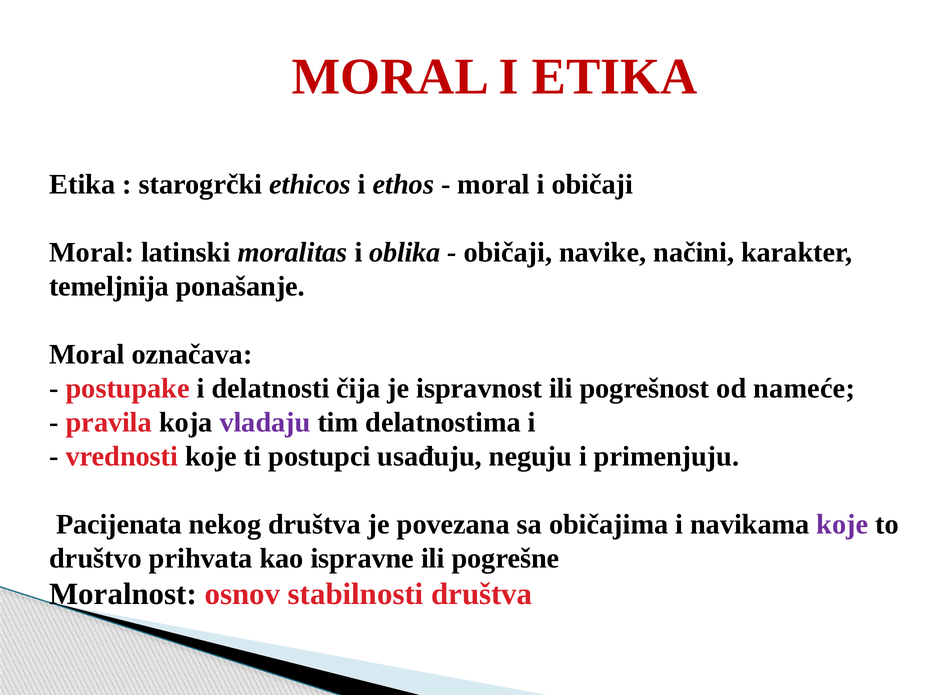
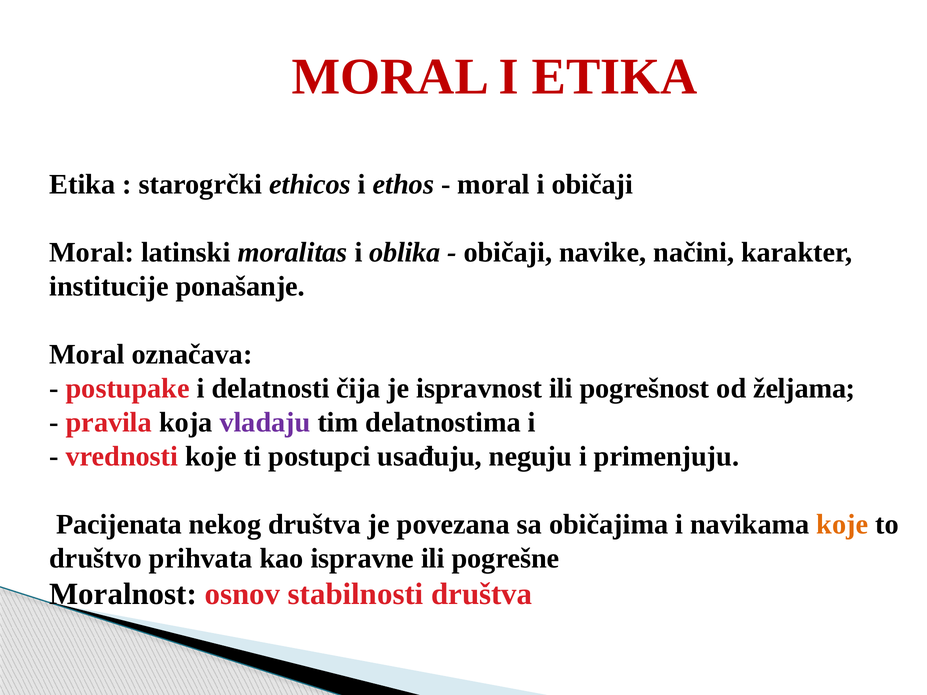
temeljnija: temeljnija -> institucije
nameće: nameće -> željama
koje at (842, 524) colour: purple -> orange
